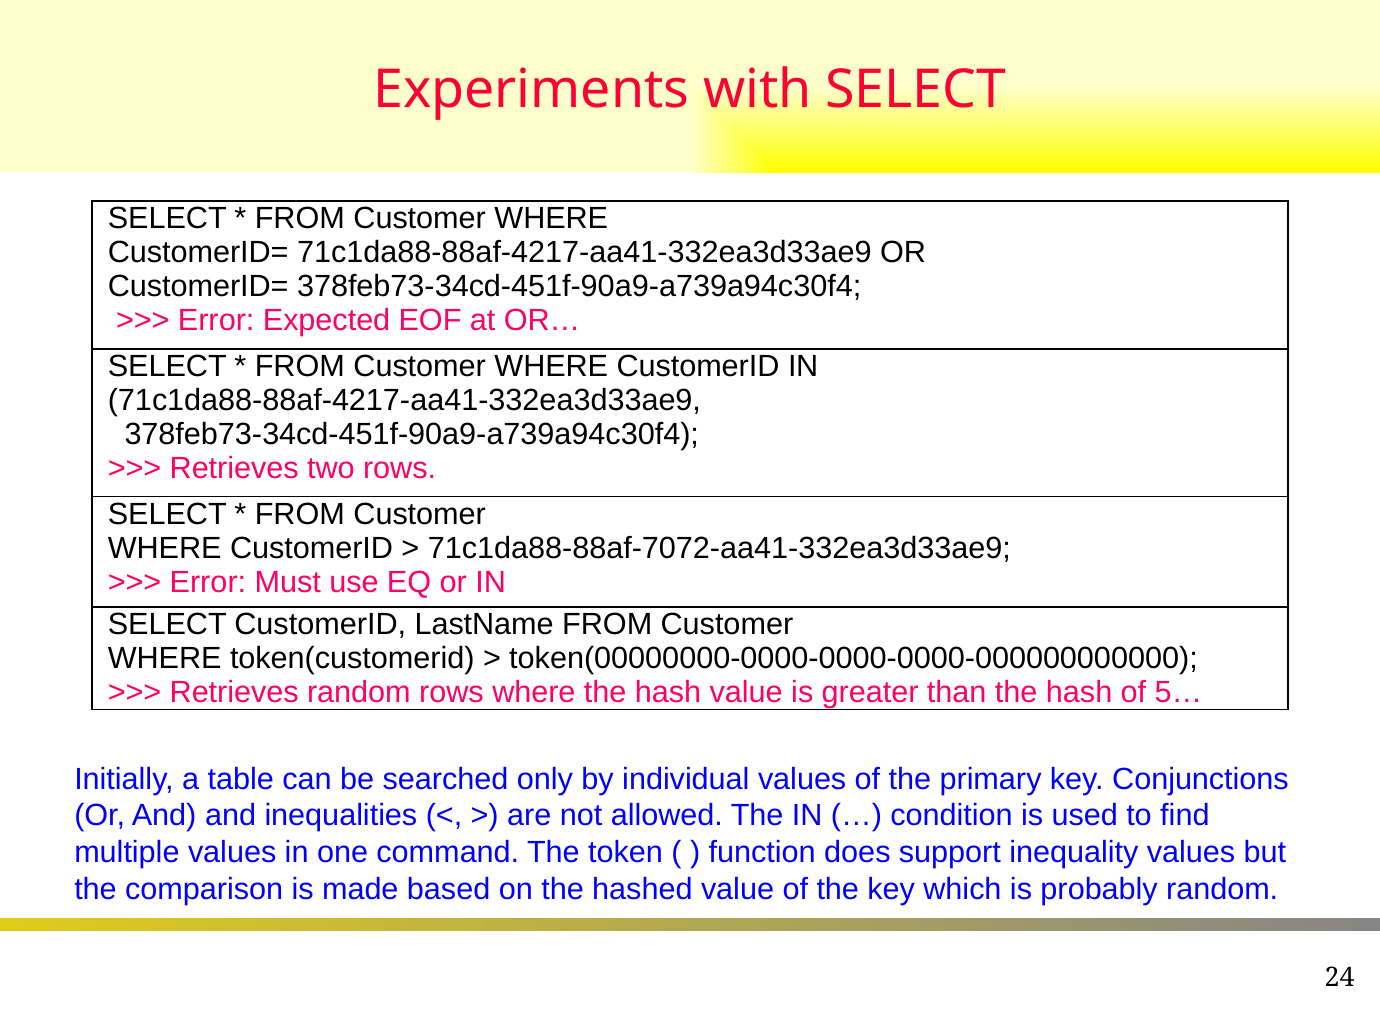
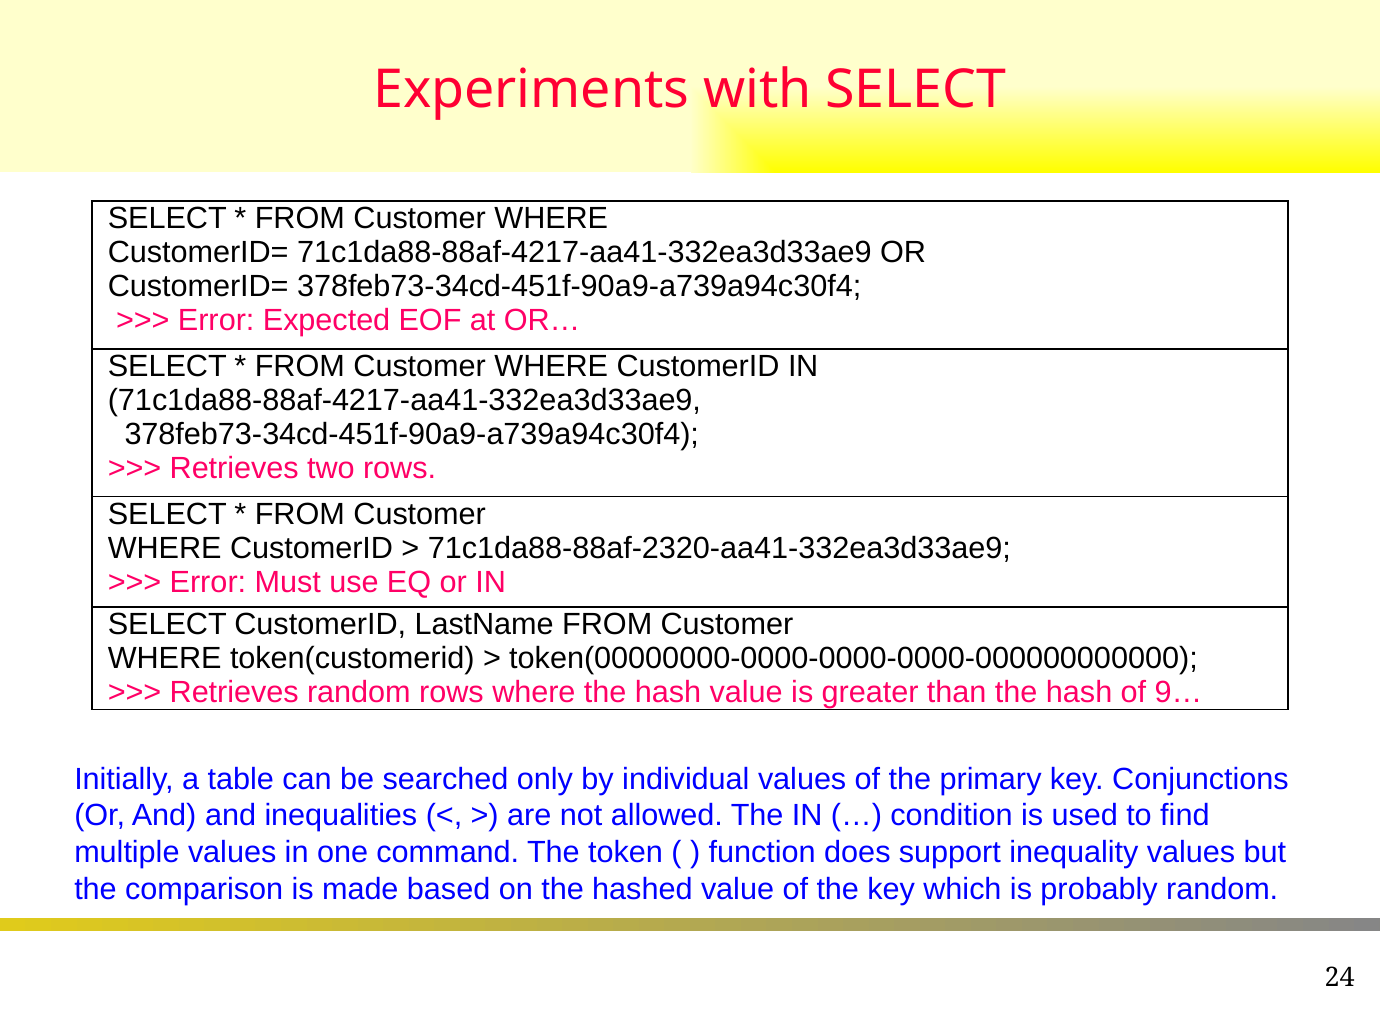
71c1da88-88af-7072-aa41-332ea3d33ae9: 71c1da88-88af-7072-aa41-332ea3d33ae9 -> 71c1da88-88af-2320-aa41-332ea3d33ae9
5…: 5… -> 9…
